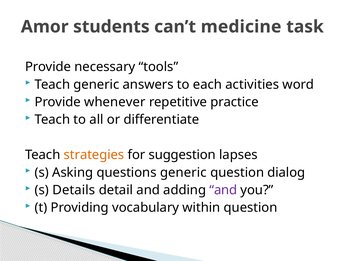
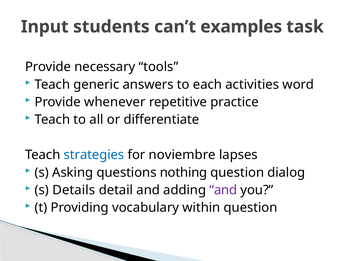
Amor: Amor -> Input
medicine: medicine -> examples
strategies colour: orange -> blue
suggestion: suggestion -> noviembre
questions generic: generic -> nothing
